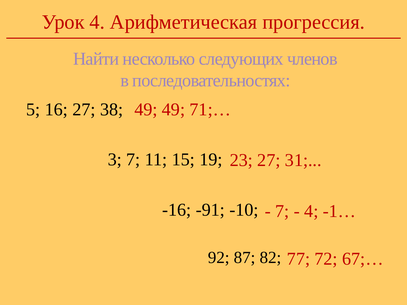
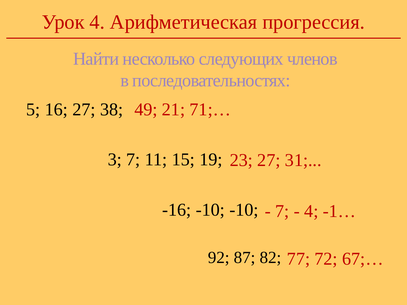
49 49: 49 -> 21
-16 -91: -91 -> -10
